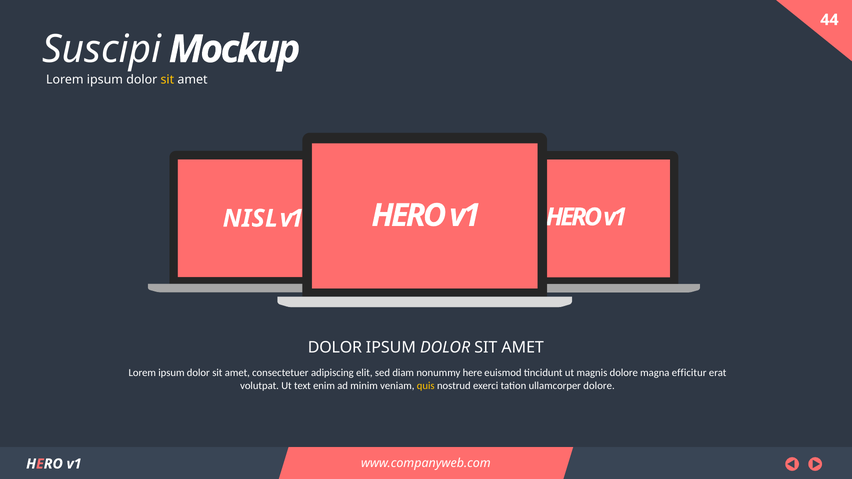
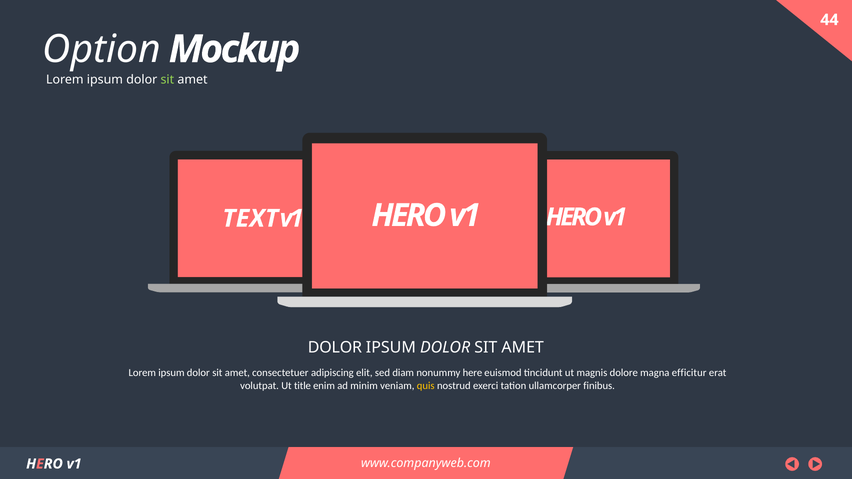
Suscipi: Suscipi -> Option
sit at (167, 80) colour: yellow -> light green
NISL: NISL -> TEXT
text: text -> title
ullamcorper dolore: dolore -> finibus
